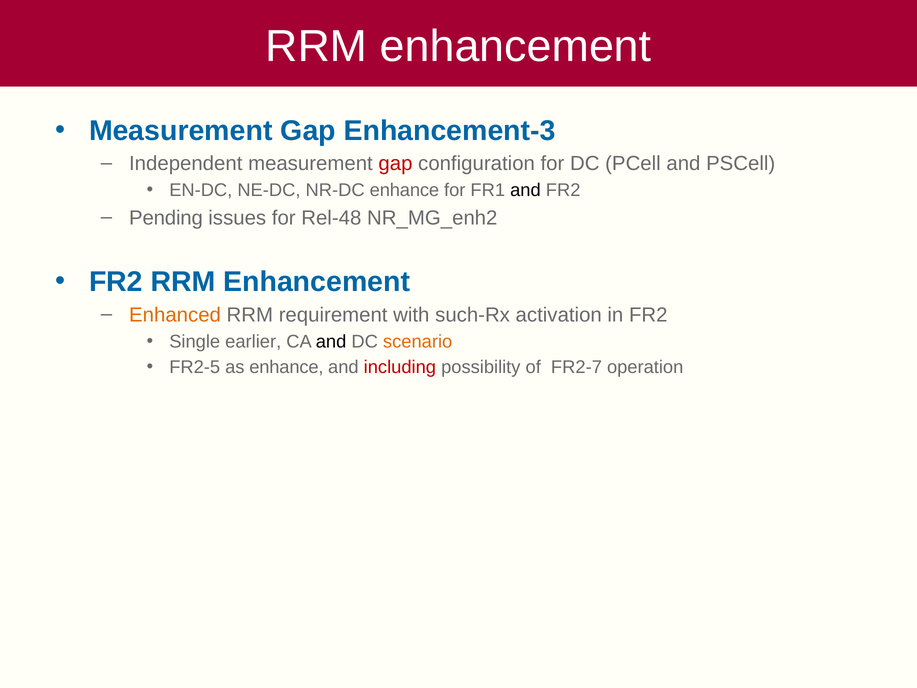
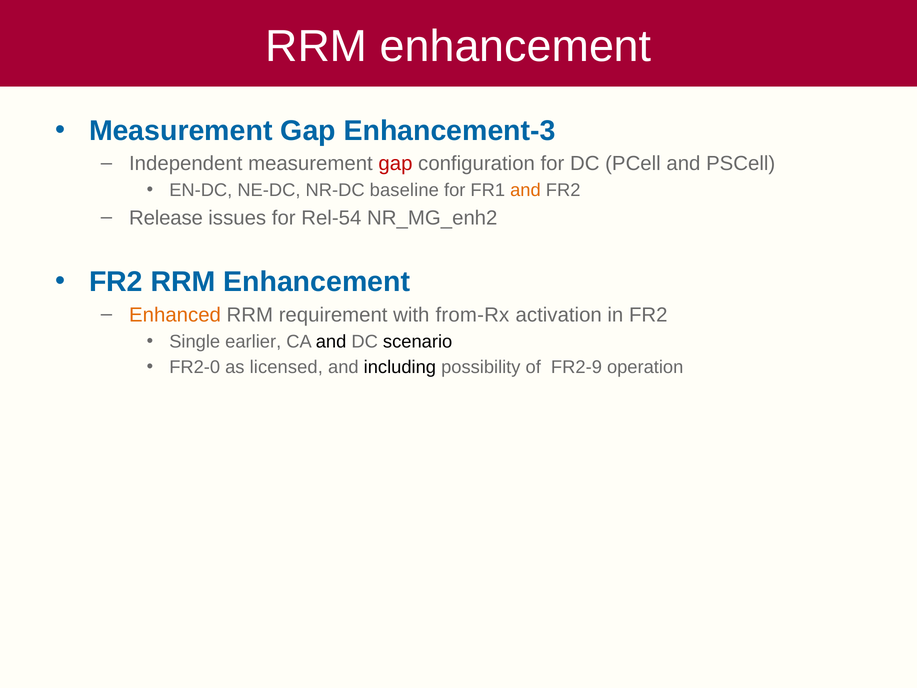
NR-DC enhance: enhance -> baseline
and at (525, 190) colour: black -> orange
Pending: Pending -> Release
Rel-48: Rel-48 -> Rel-54
such-Rx: such-Rx -> from-Rx
scenario colour: orange -> black
FR2-5: FR2-5 -> FR2-0
as enhance: enhance -> licensed
including colour: red -> black
FR2-7: FR2-7 -> FR2-9
